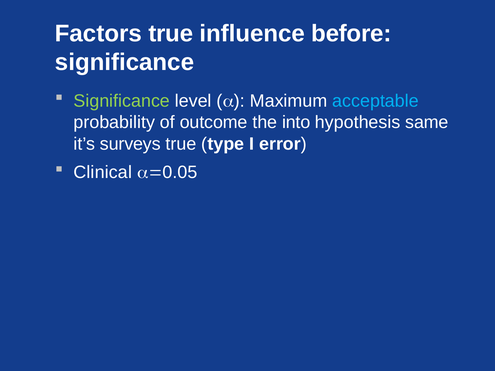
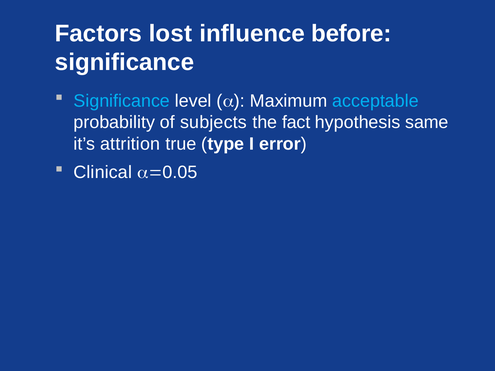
Factors true: true -> lost
Significance at (122, 101) colour: light green -> light blue
outcome: outcome -> subjects
into: into -> fact
surveys: surveys -> attrition
